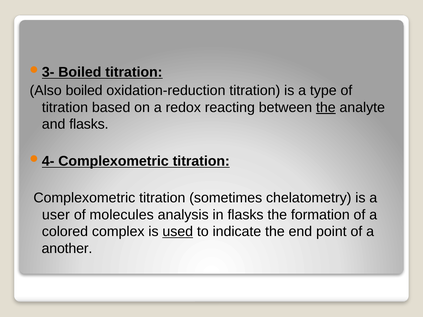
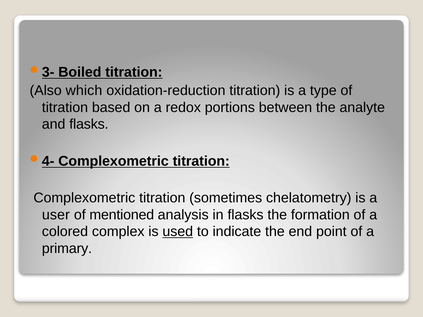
Also boiled: boiled -> which
reacting: reacting -> portions
the at (326, 107) underline: present -> none
molecules: molecules -> mentioned
another: another -> primary
